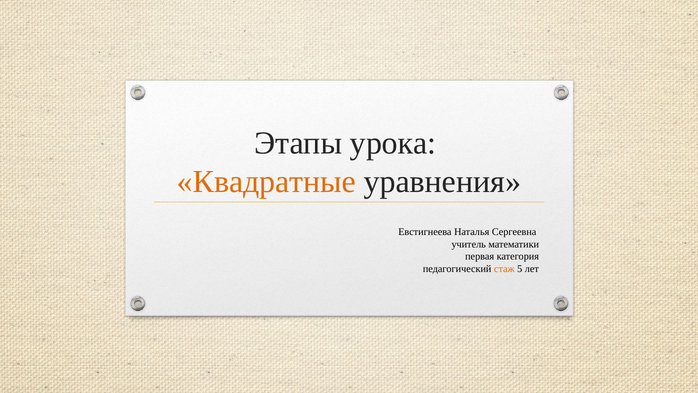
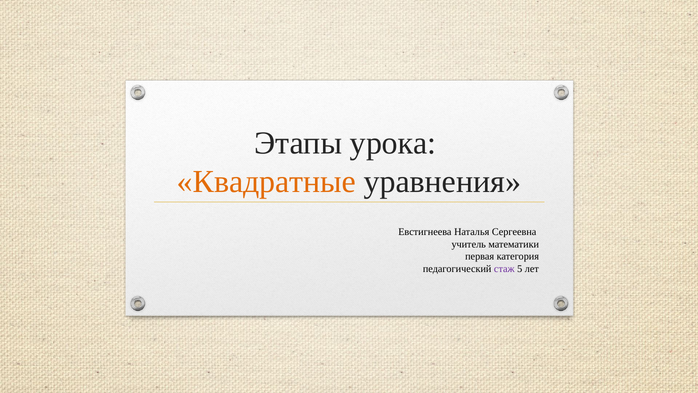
стаж colour: orange -> purple
